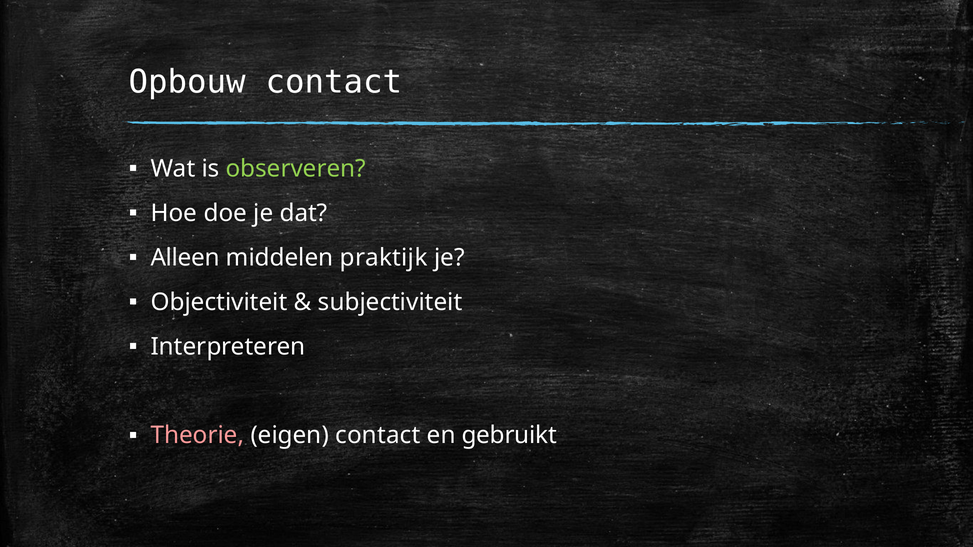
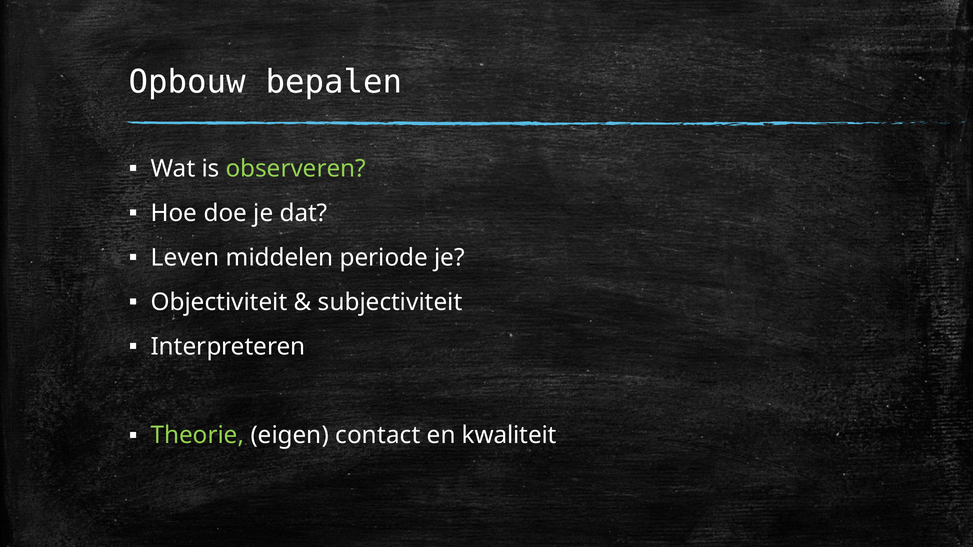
Opbouw contact: contact -> bepalen
Alleen: Alleen -> Leven
praktijk: praktijk -> periode
Theorie colour: pink -> light green
gebruikt: gebruikt -> kwaliteit
